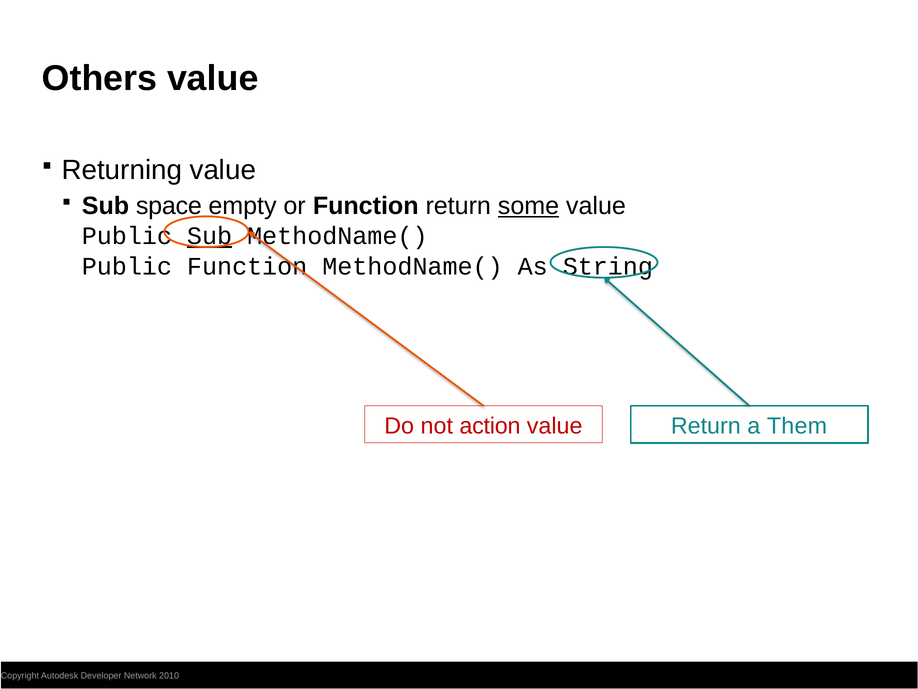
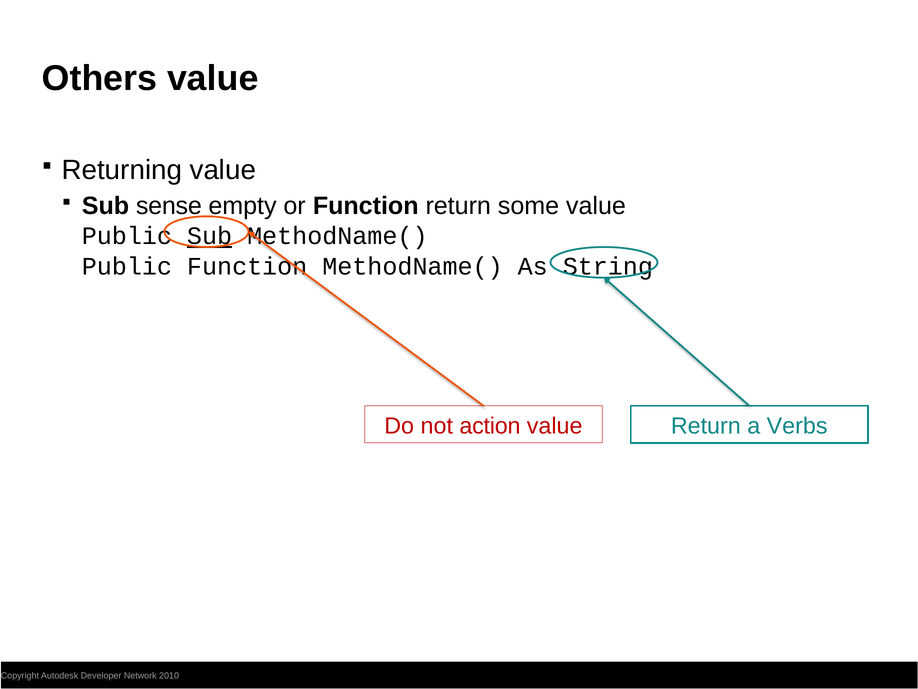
space: space -> sense
some underline: present -> none
Them: Them -> Verbs
